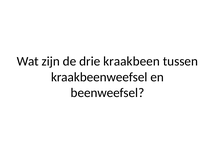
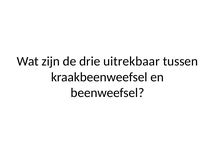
kraakbeen: kraakbeen -> uitrekbaar
